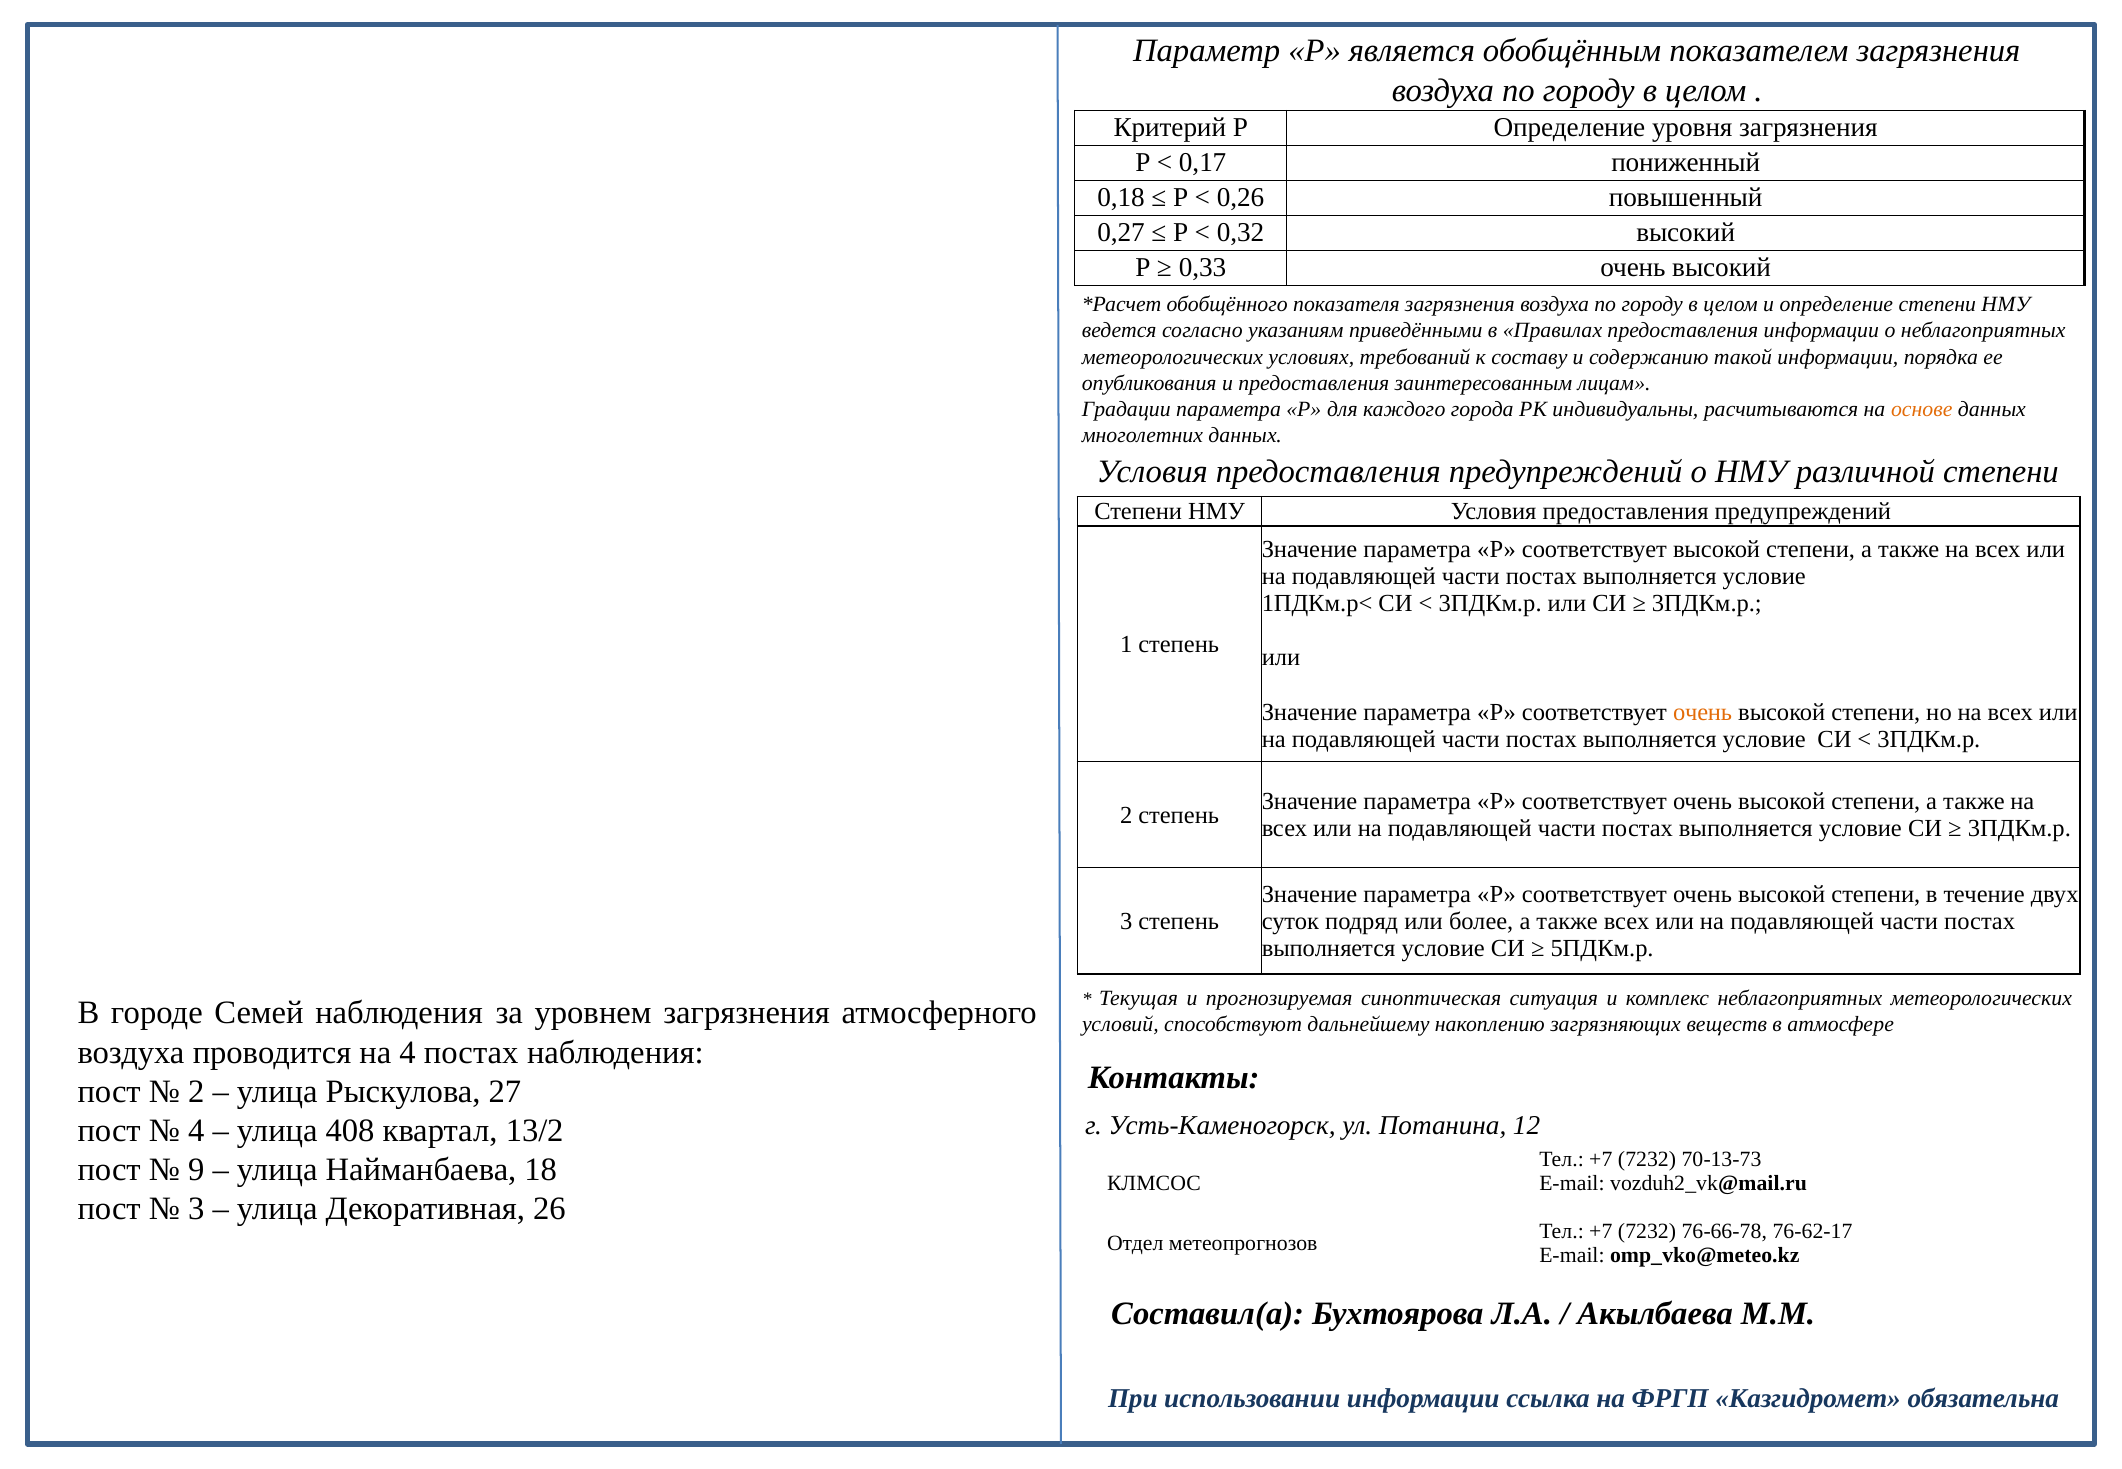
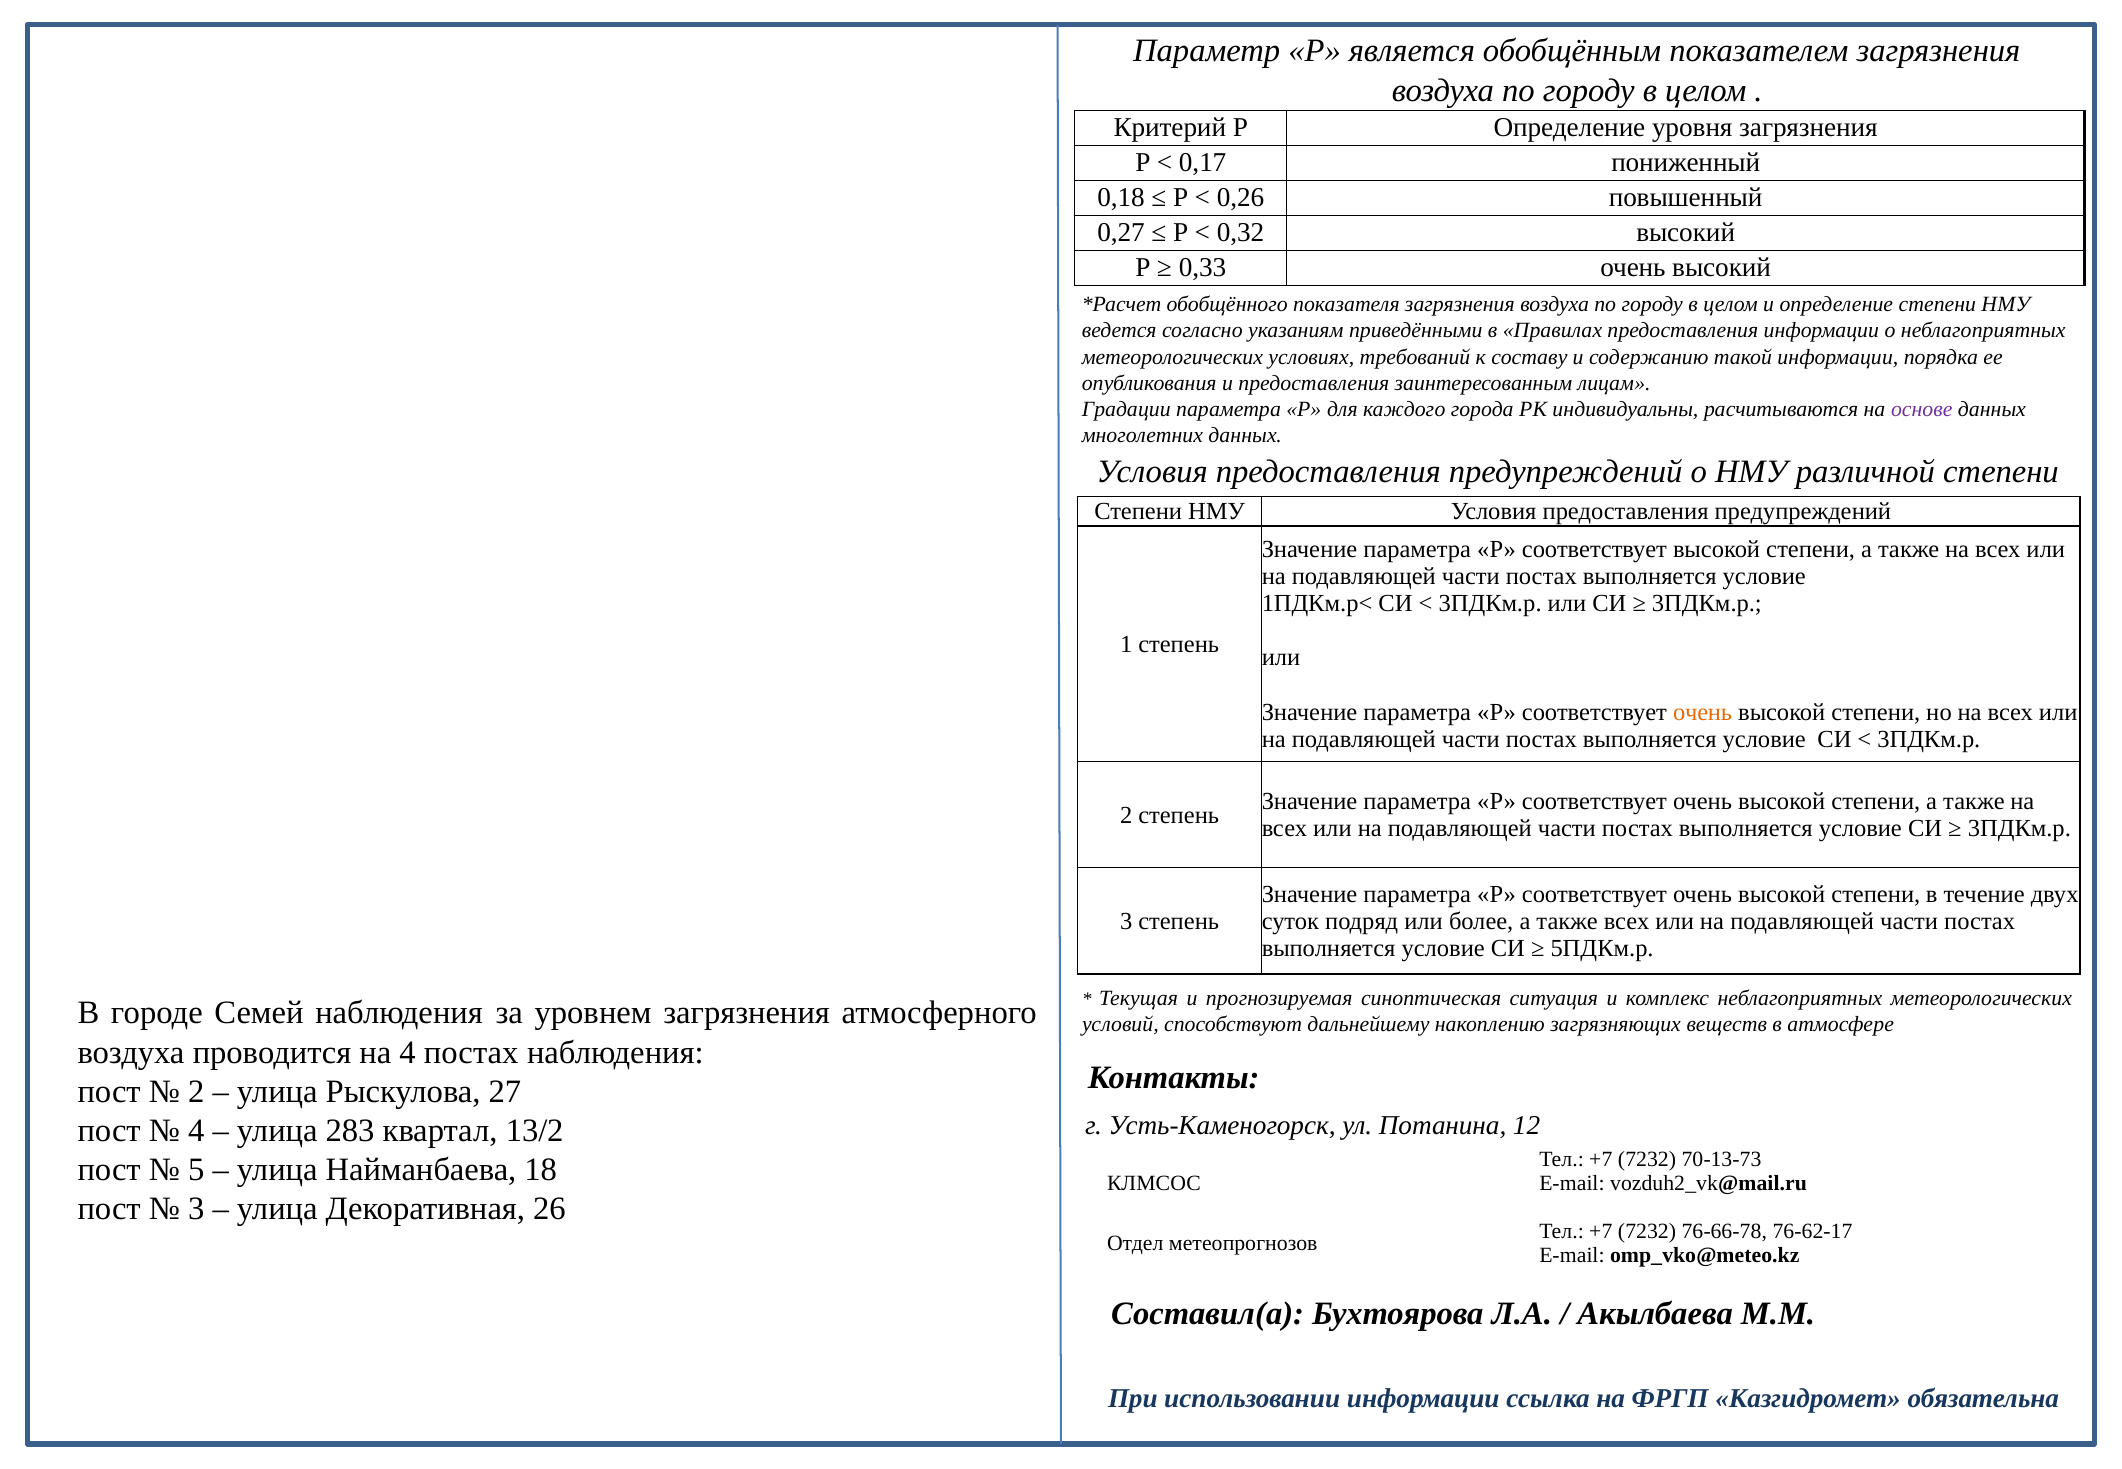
основе colour: orange -> purple
408: 408 -> 283
9: 9 -> 5
